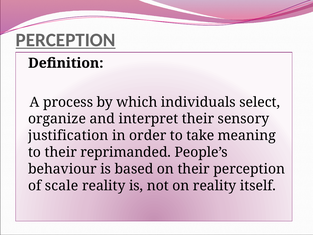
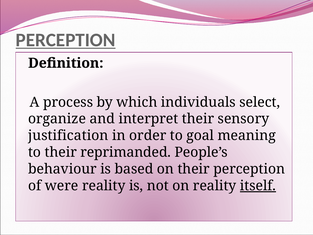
take: take -> goal
scale: scale -> were
itself underline: none -> present
